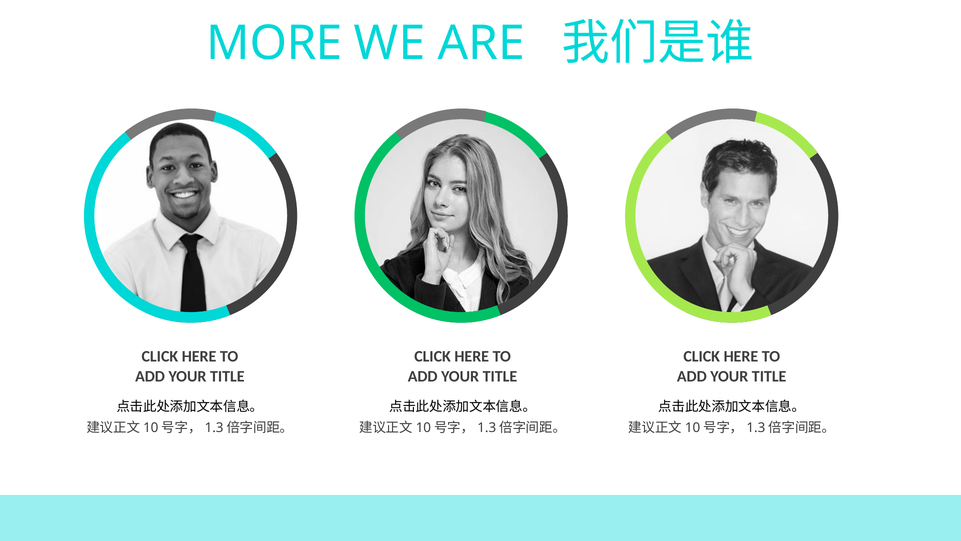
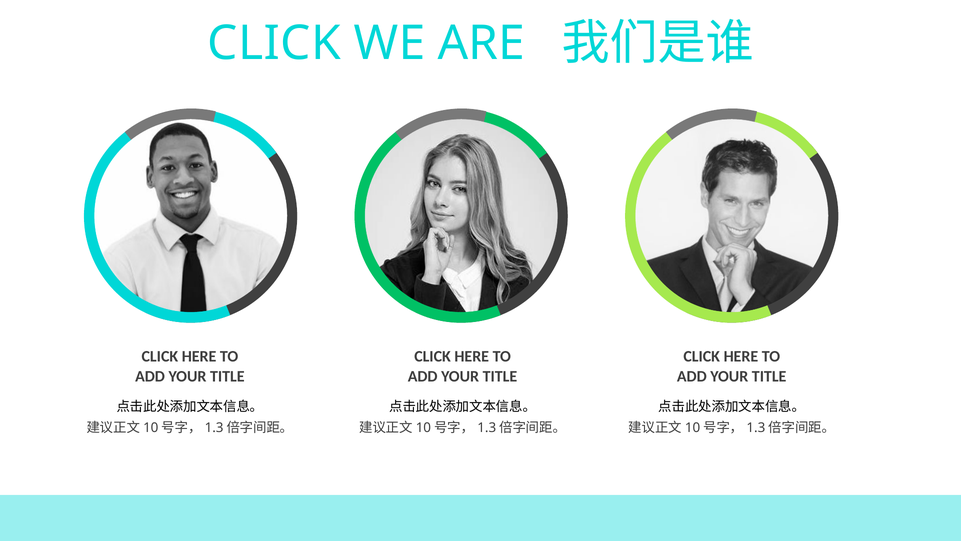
MORE at (275, 43): MORE -> CLICK
